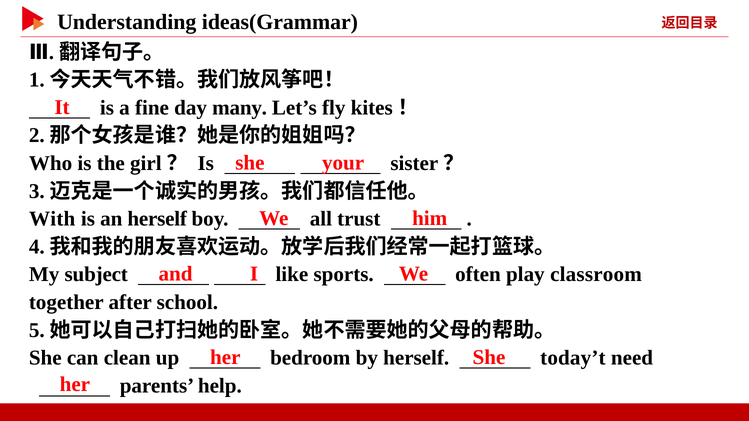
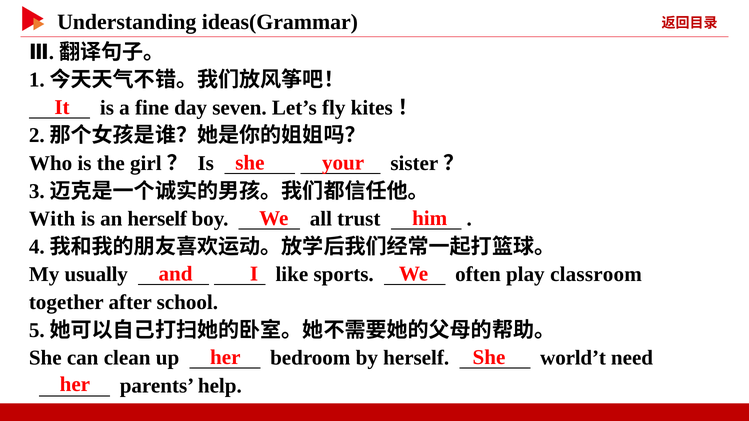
many: many -> seven
subject: subject -> usually
today’t: today’t -> world’t
